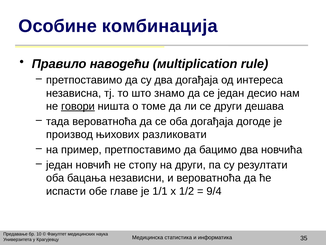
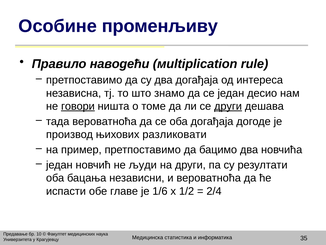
комбинација: комбинација -> променљиву
други at (228, 106) underline: none -> present
стопу: стопу -> људи
1/1: 1/1 -> 1/6
9/4: 9/4 -> 2/4
